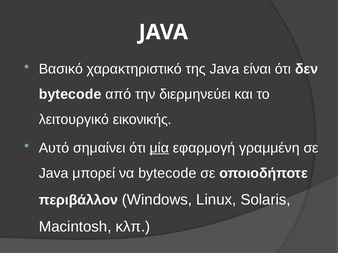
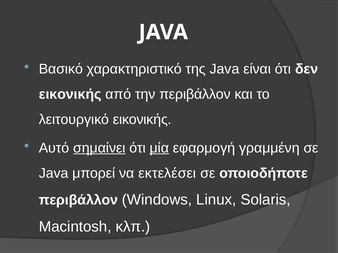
bytecode at (70, 94): bytecode -> εικονικής
την διερμηνεύει: διερμηνεύει -> περιβάλλον
σημαίνει underline: none -> present
να bytecode: bytecode -> εκτελέσει
